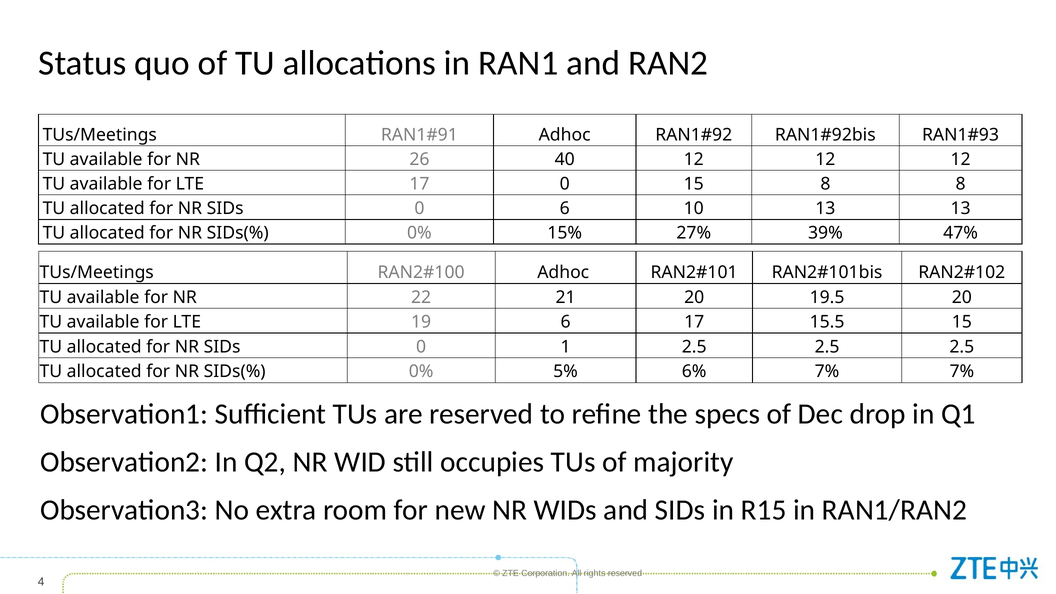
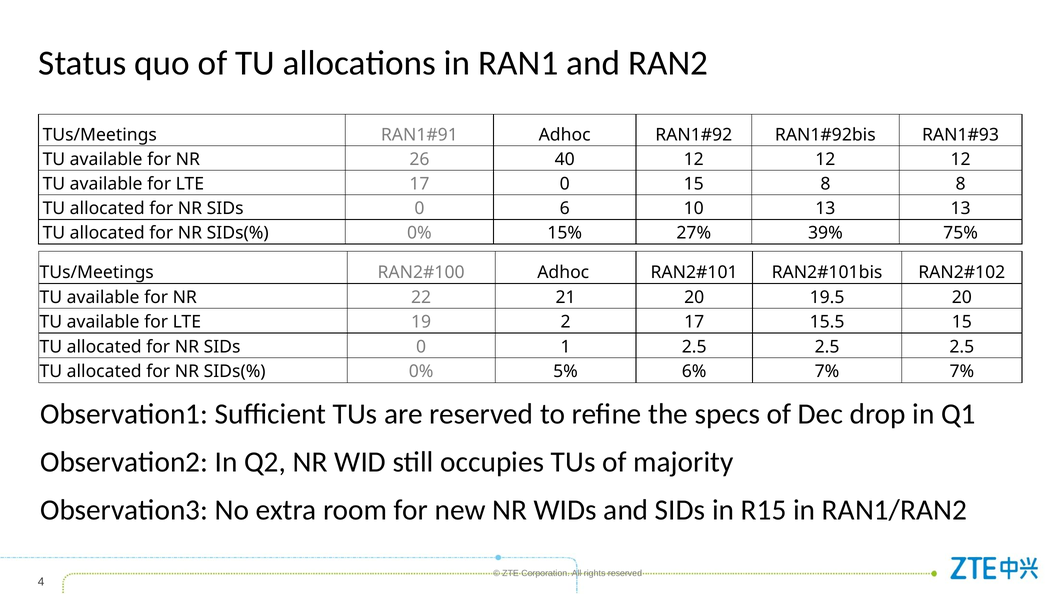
47%: 47% -> 75%
19 6: 6 -> 2
